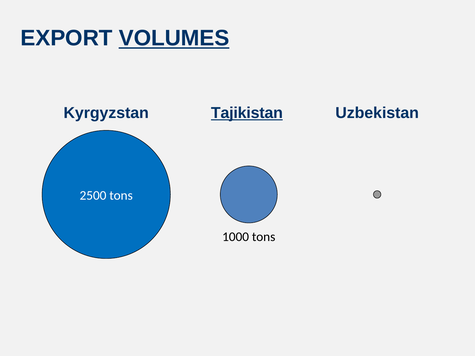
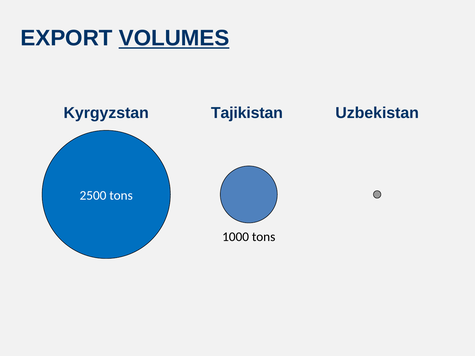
Tajikistan underline: present -> none
